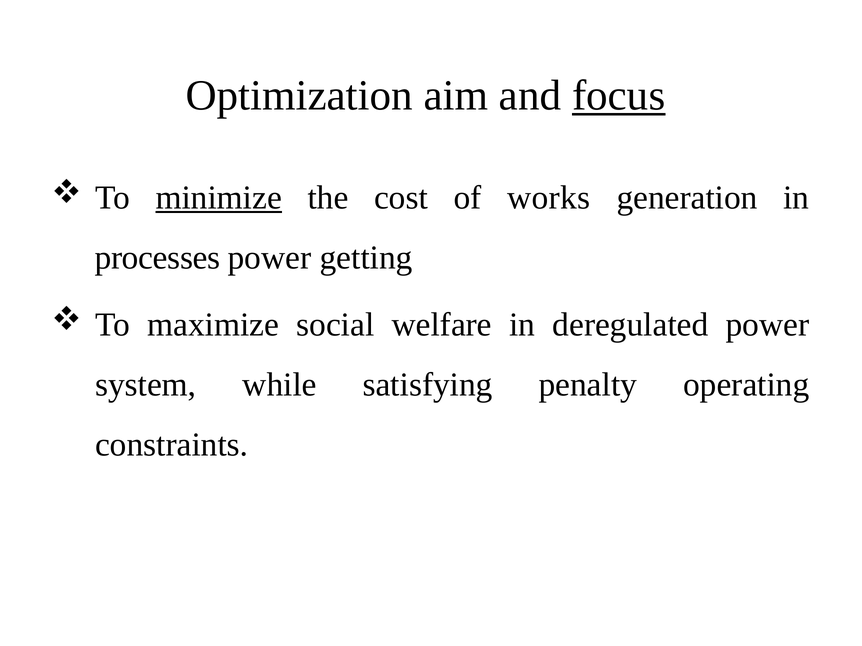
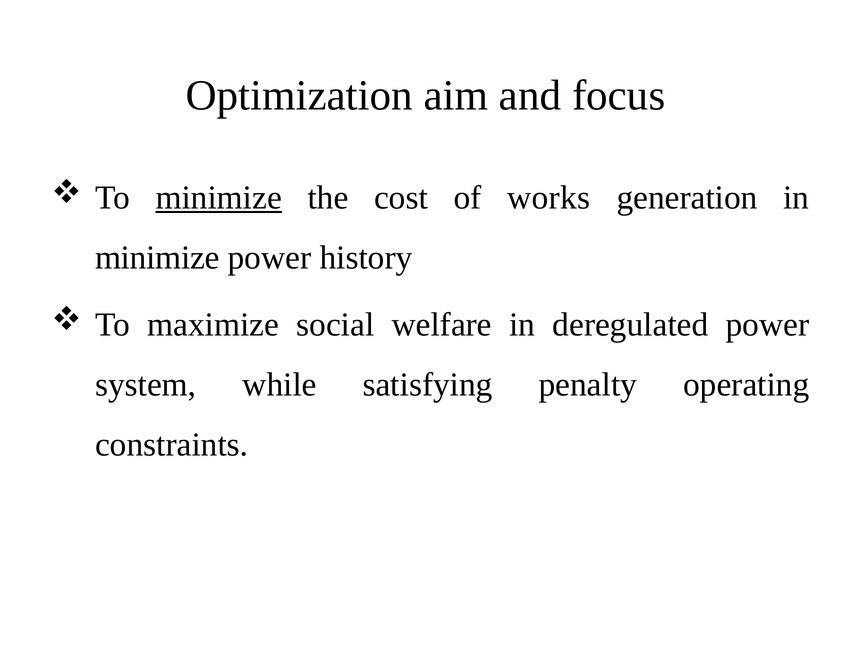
focus underline: present -> none
processes at (157, 258): processes -> minimize
getting: getting -> history
